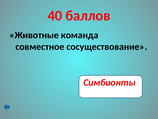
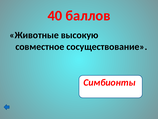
команда: команда -> высокую
